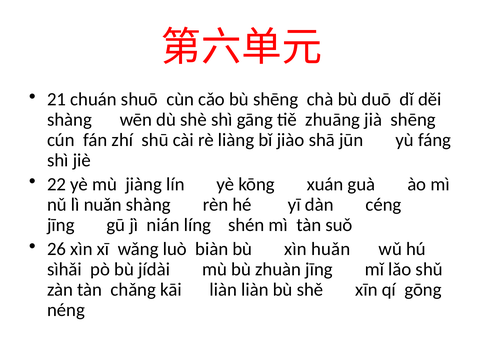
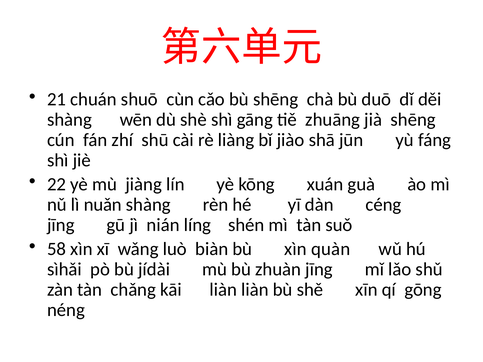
26: 26 -> 58
huǎn: huǎn -> quàn
